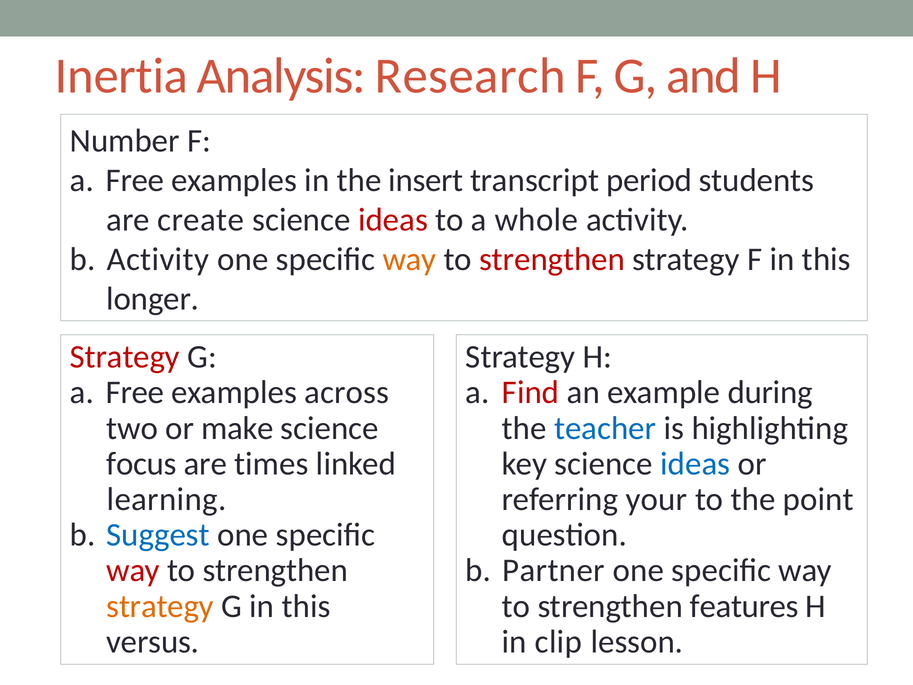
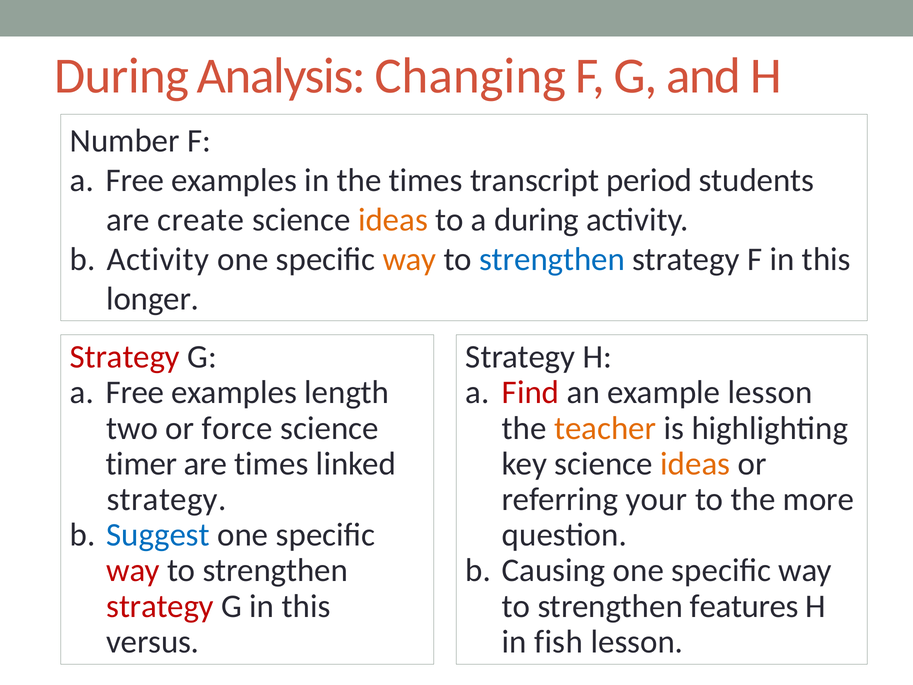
Inertia at (121, 76): Inertia -> During
Research: Research -> Changing
the insert: insert -> times
ideas at (393, 220) colour: red -> orange
a whole: whole -> during
strengthen at (552, 259) colour: red -> blue
across: across -> length
example during: during -> lesson
make: make -> force
teacher colour: blue -> orange
focus: focus -> timer
ideas at (695, 464) colour: blue -> orange
learning at (167, 499): learning -> strategy
point: point -> more
Partner: Partner -> Causing
strategy at (160, 606) colour: orange -> red
clip: clip -> fish
